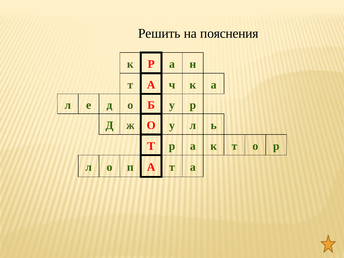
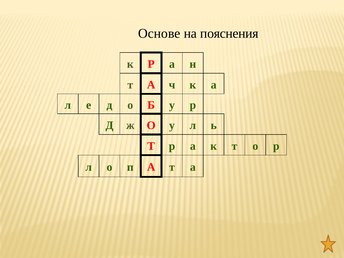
Решить: Решить -> Основе
